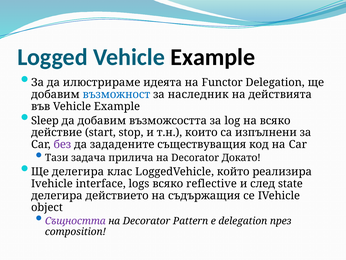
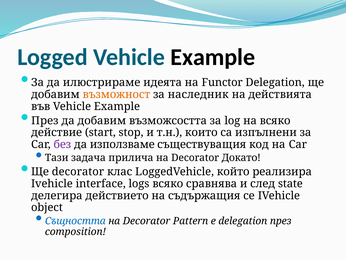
възможност colour: blue -> orange
Sleep at (45, 120): Sleep -> През
зададените: зададените -> използваме
Ще делегира: делегира -> decorator
reflective: reflective -> сравнява
Същността colour: purple -> blue
